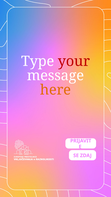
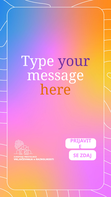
your colour: red -> purple
